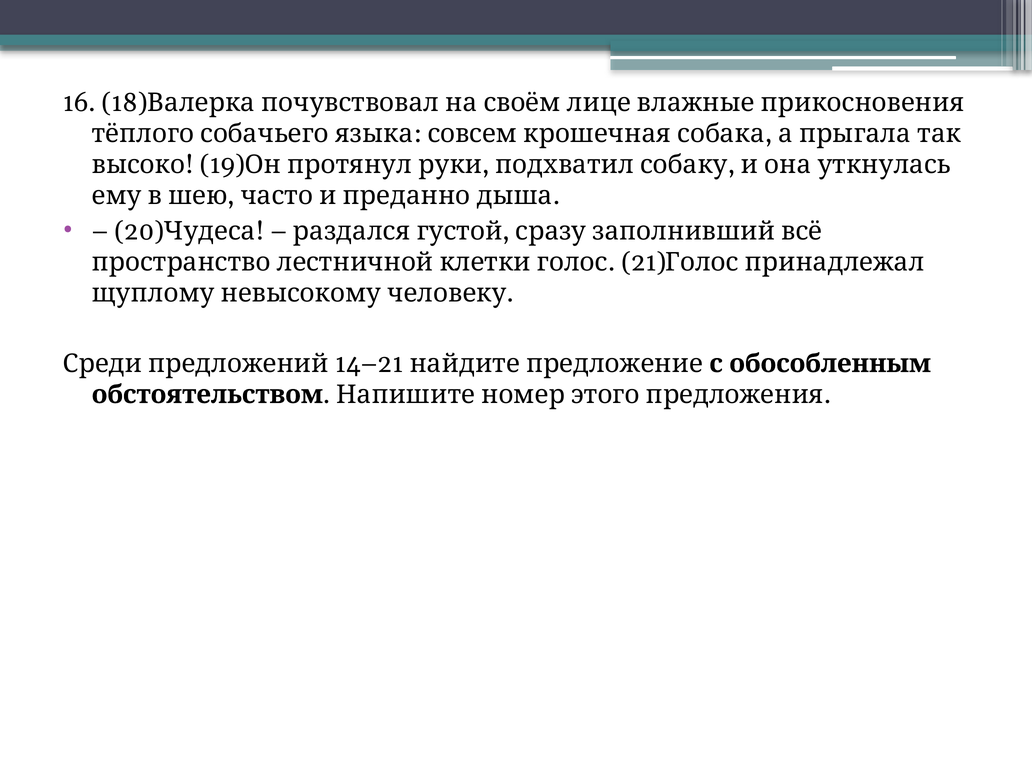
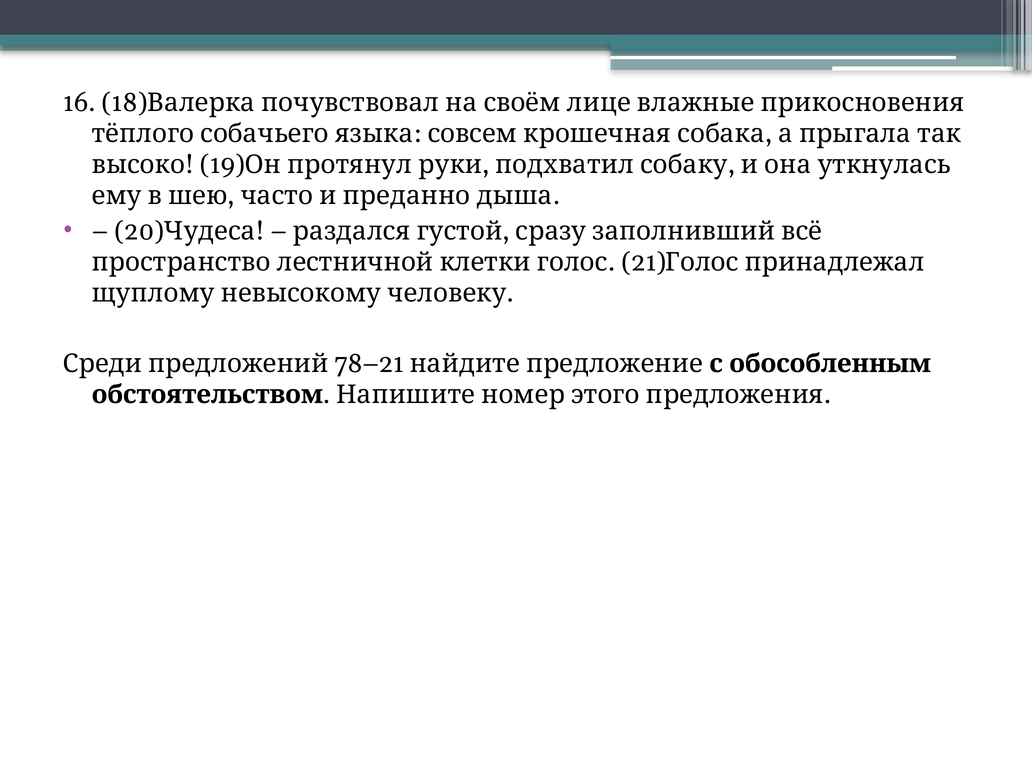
14–21: 14–21 -> 78–21
